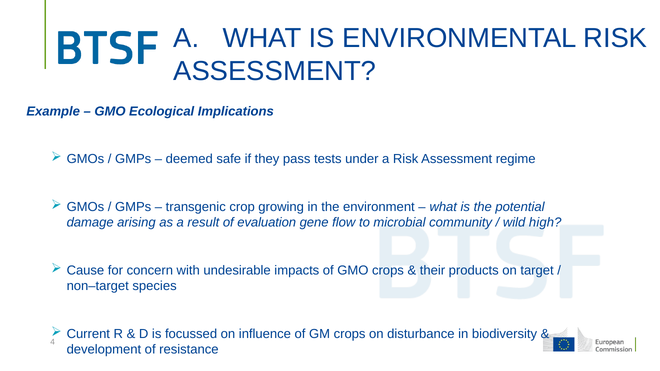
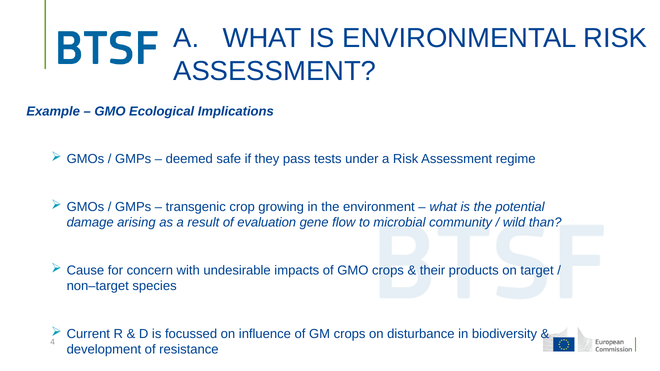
high: high -> than
